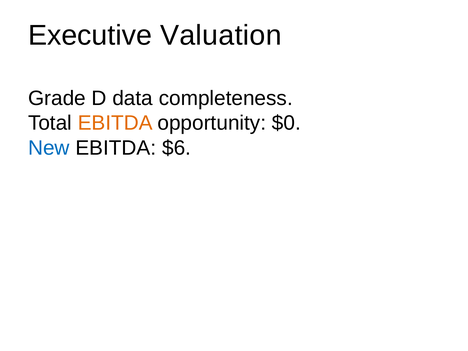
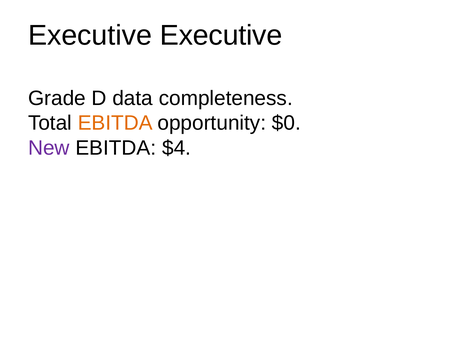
Executive Valuation: Valuation -> Executive
New colour: blue -> purple
$6: $6 -> $4
